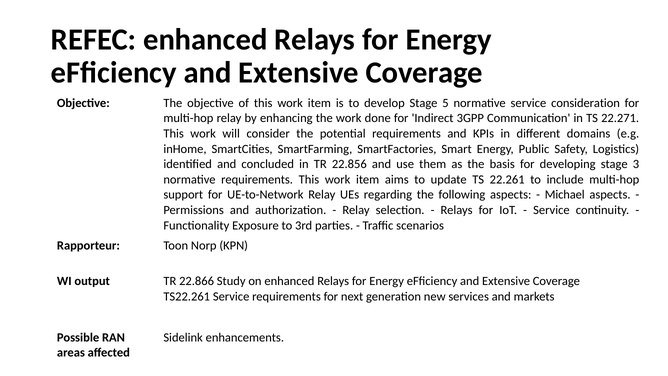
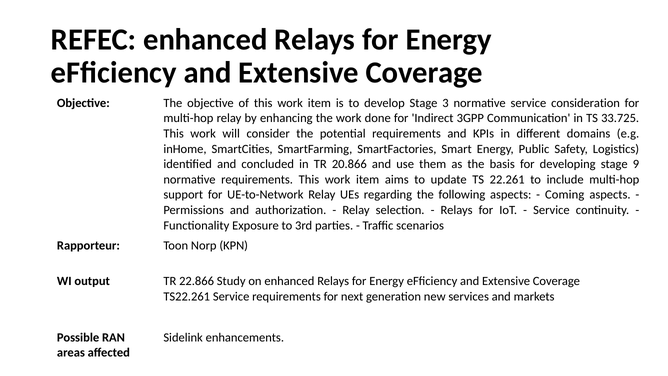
5: 5 -> 3
22.271: 22.271 -> 33.725
22.856: 22.856 -> 20.866
3: 3 -> 9
Michael: Michael -> Coming
